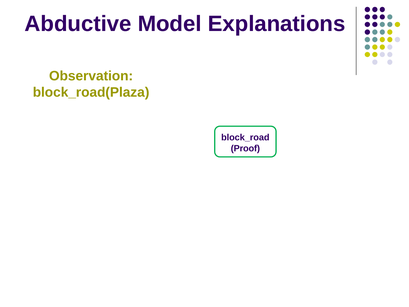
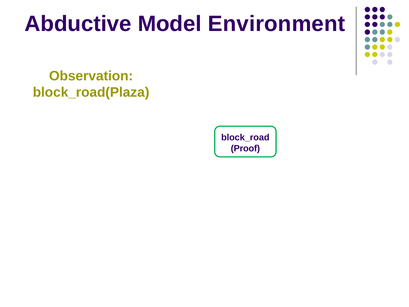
Explanations: Explanations -> Environment
